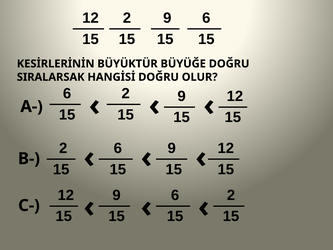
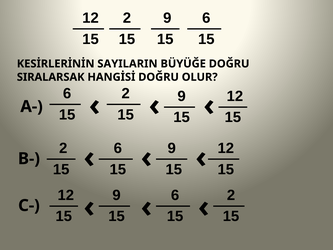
BÜYÜKTÜR: BÜYÜKTÜR -> SAYILARIN
